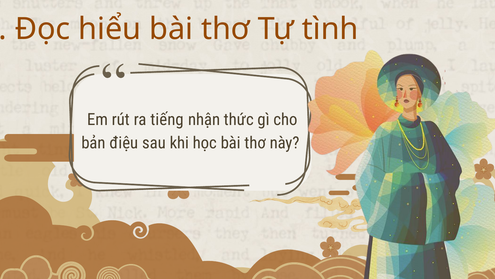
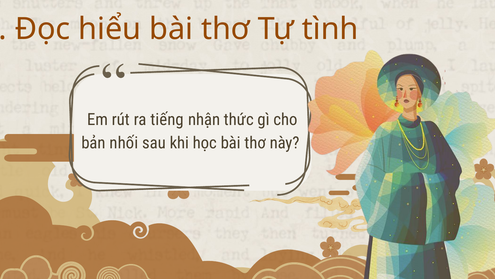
điệu: điệu -> nhối
